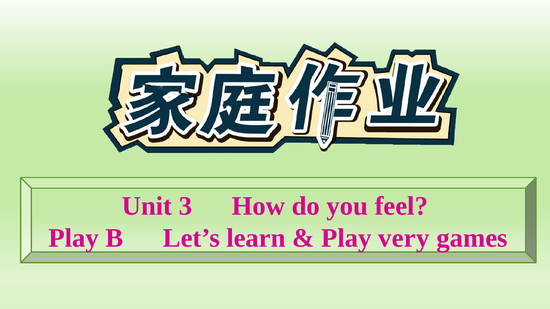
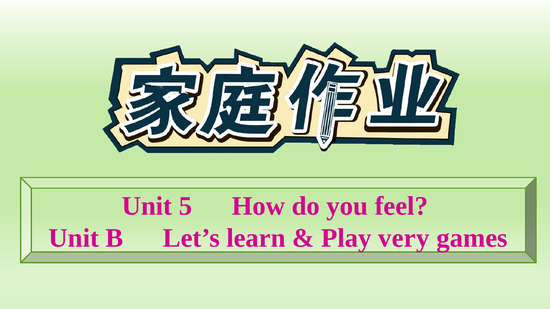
3: 3 -> 5
Play at (74, 238): Play -> Unit
